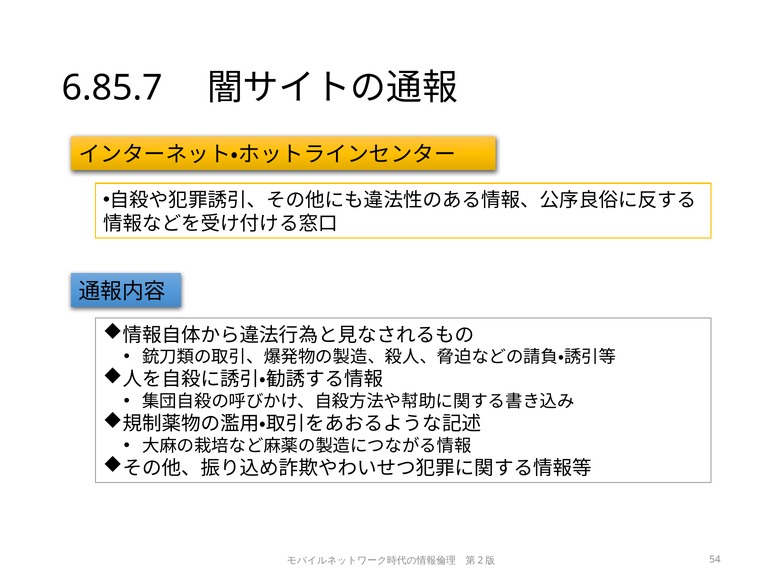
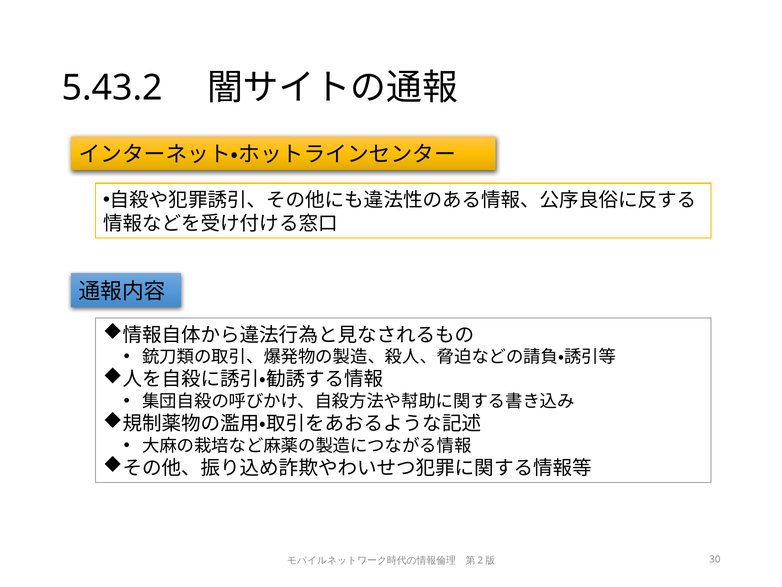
6.85.7: 6.85.7 -> 5.43.2
54: 54 -> 30
